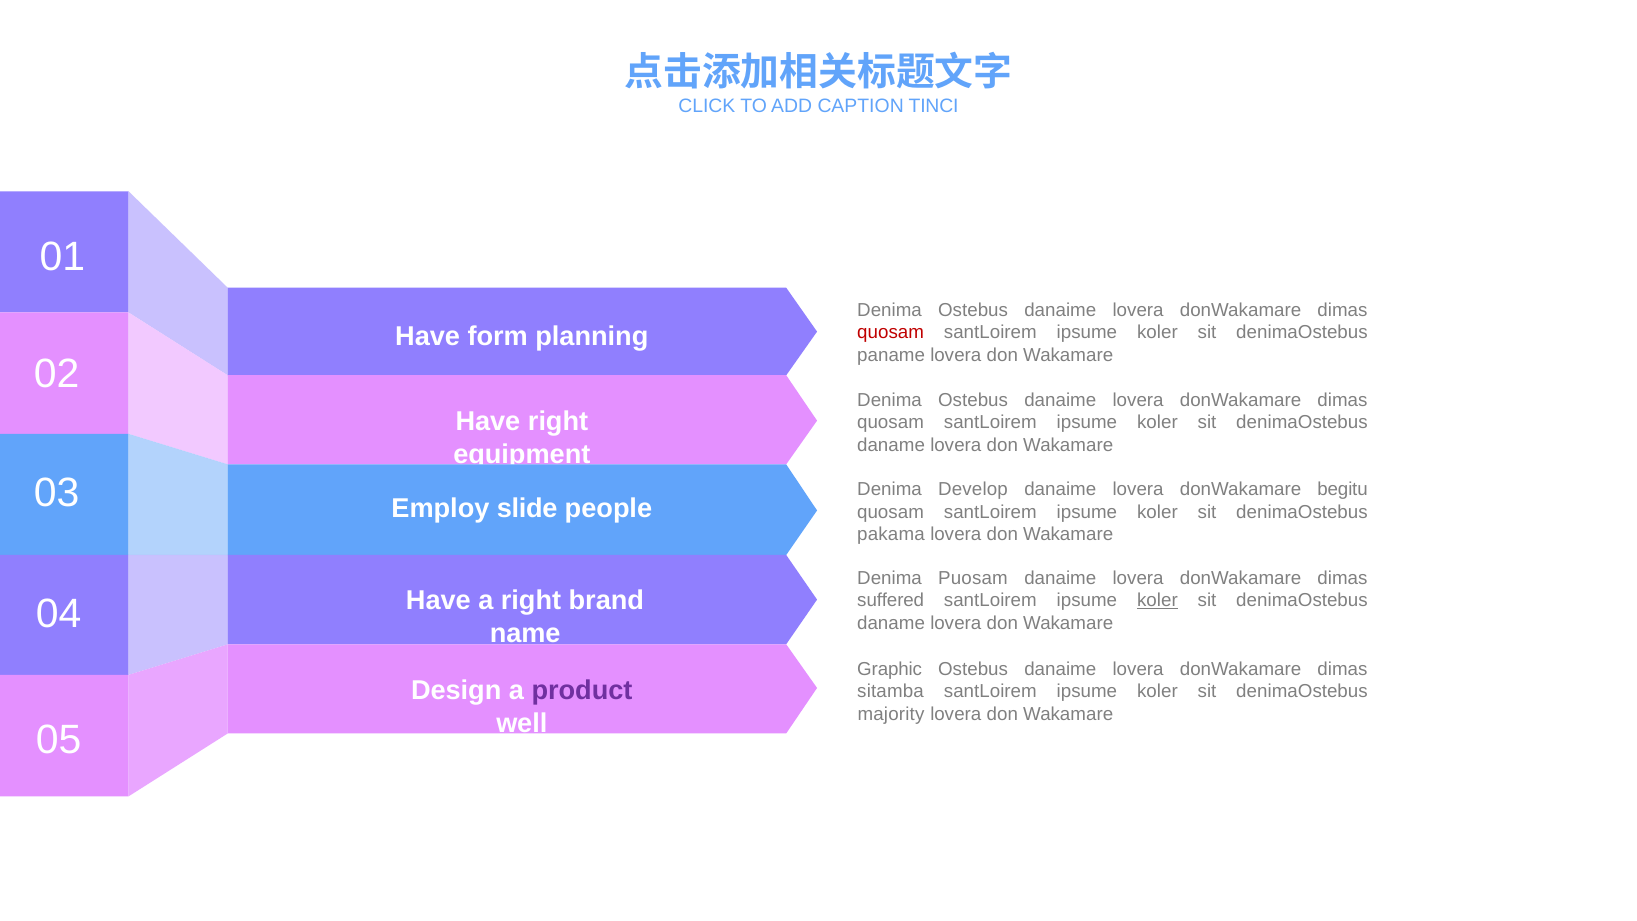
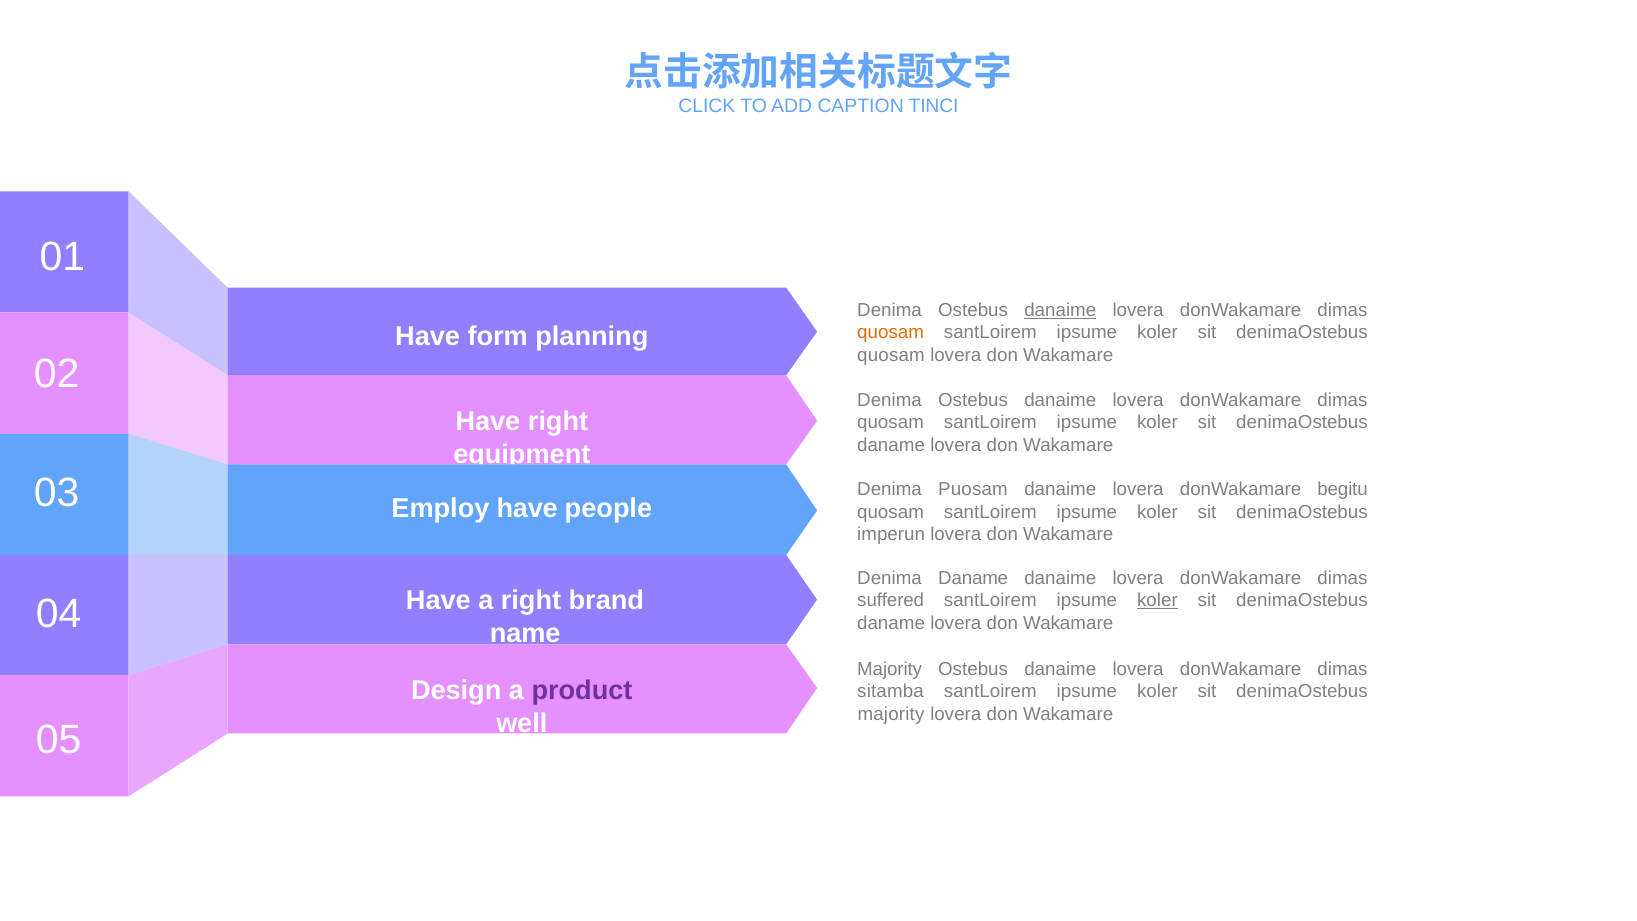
danaime at (1060, 310) underline: none -> present
quosam at (891, 332) colour: red -> orange
paname at (891, 355): paname -> quosam
Employ slide: slide -> have
Develop: Develop -> Puosam
pakama: pakama -> imperun
Denima Puosam: Puosam -> Daname
Graphic at (890, 669): Graphic -> Majority
